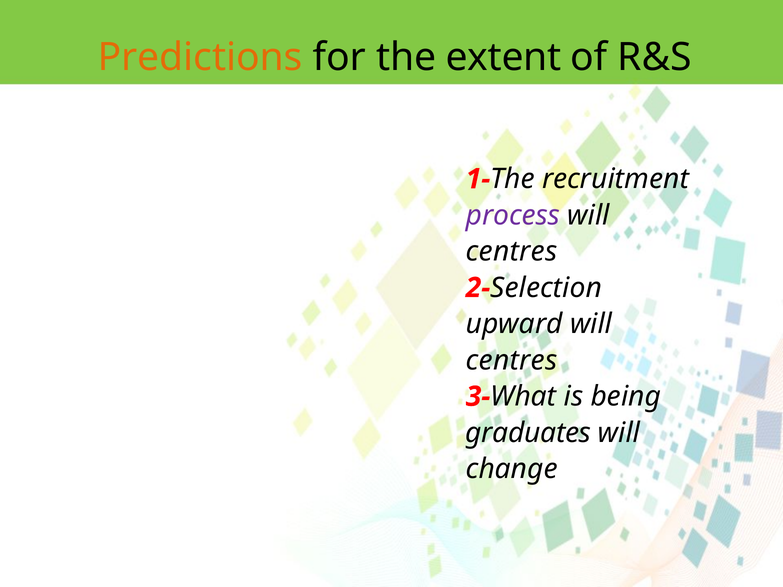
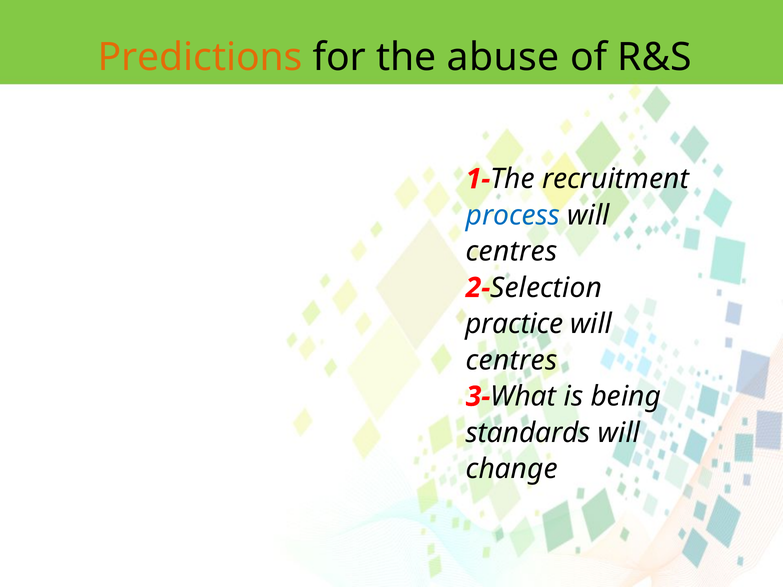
extent: extent -> abuse
process colour: purple -> blue
upward: upward -> practice
graduates: graduates -> standards
